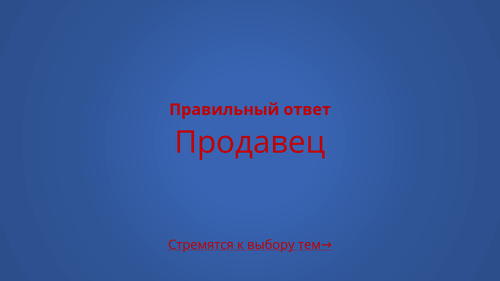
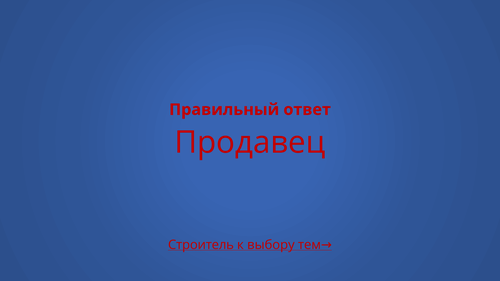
Стремятся: Стремятся -> Строитель
